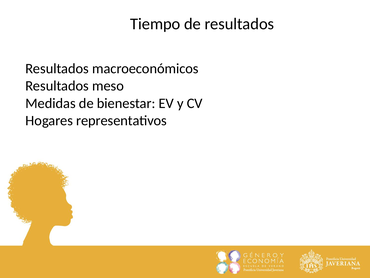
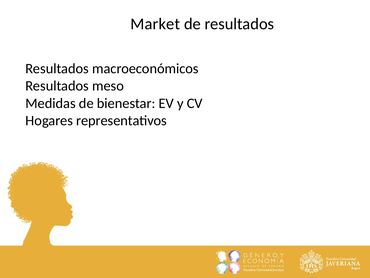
Tiempo: Tiempo -> Market
